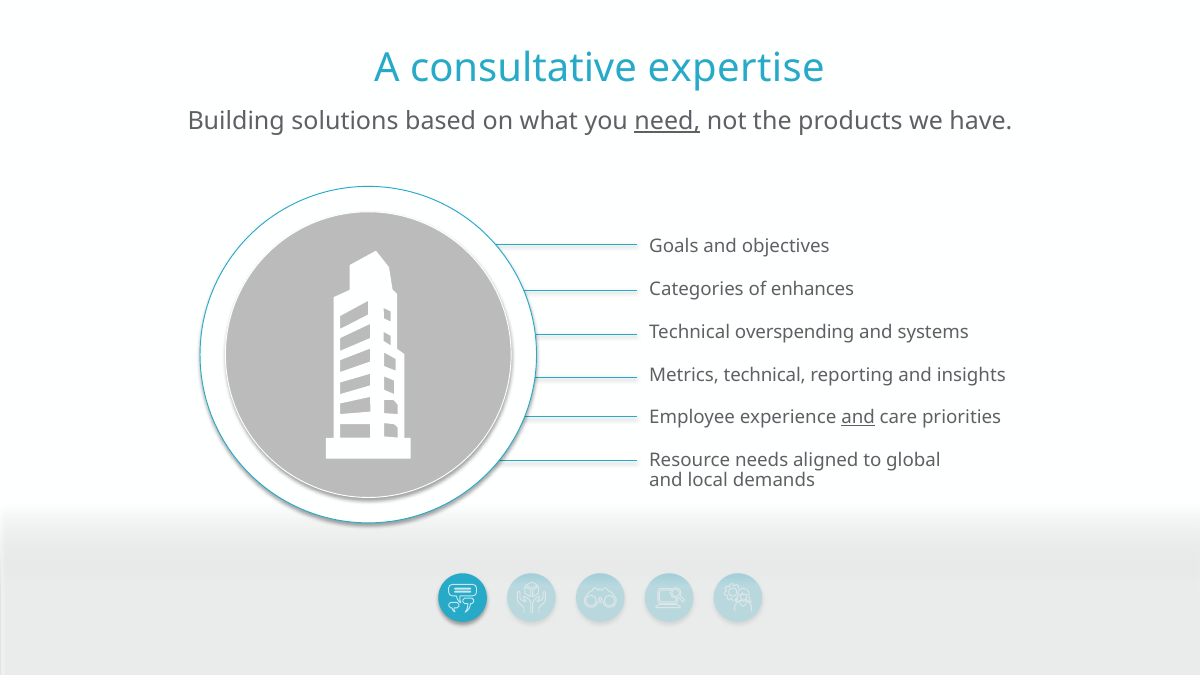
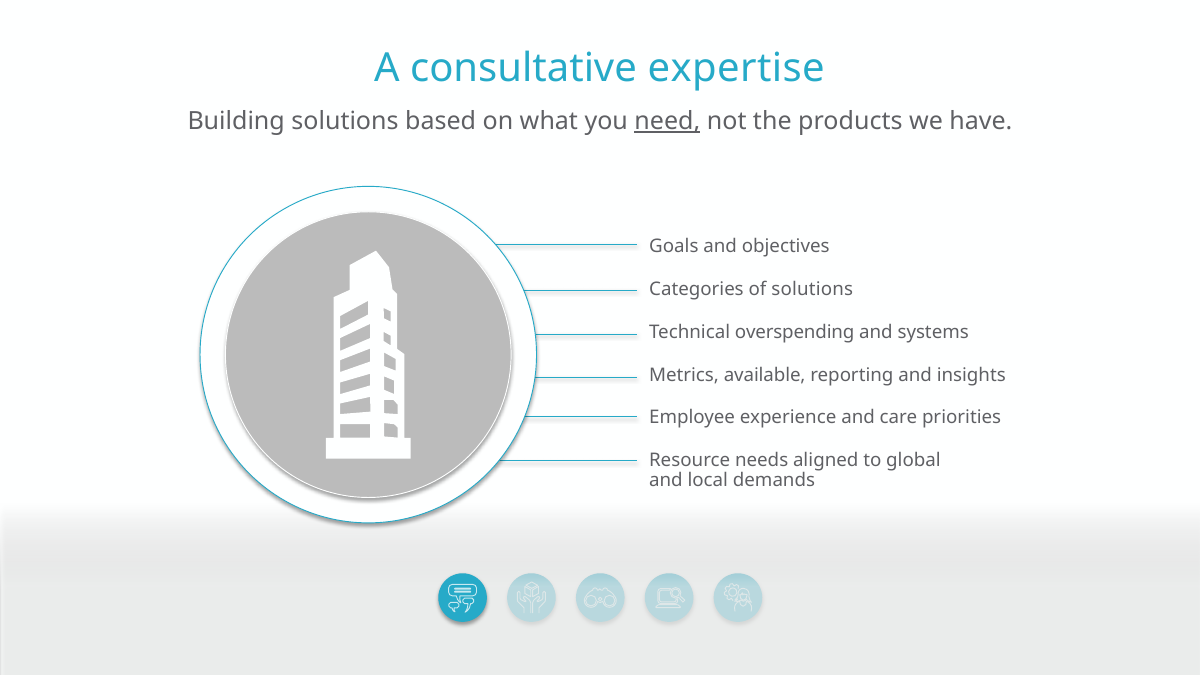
of enhances: enhances -> solutions
Metrics technical: technical -> available
and at (858, 418) underline: present -> none
